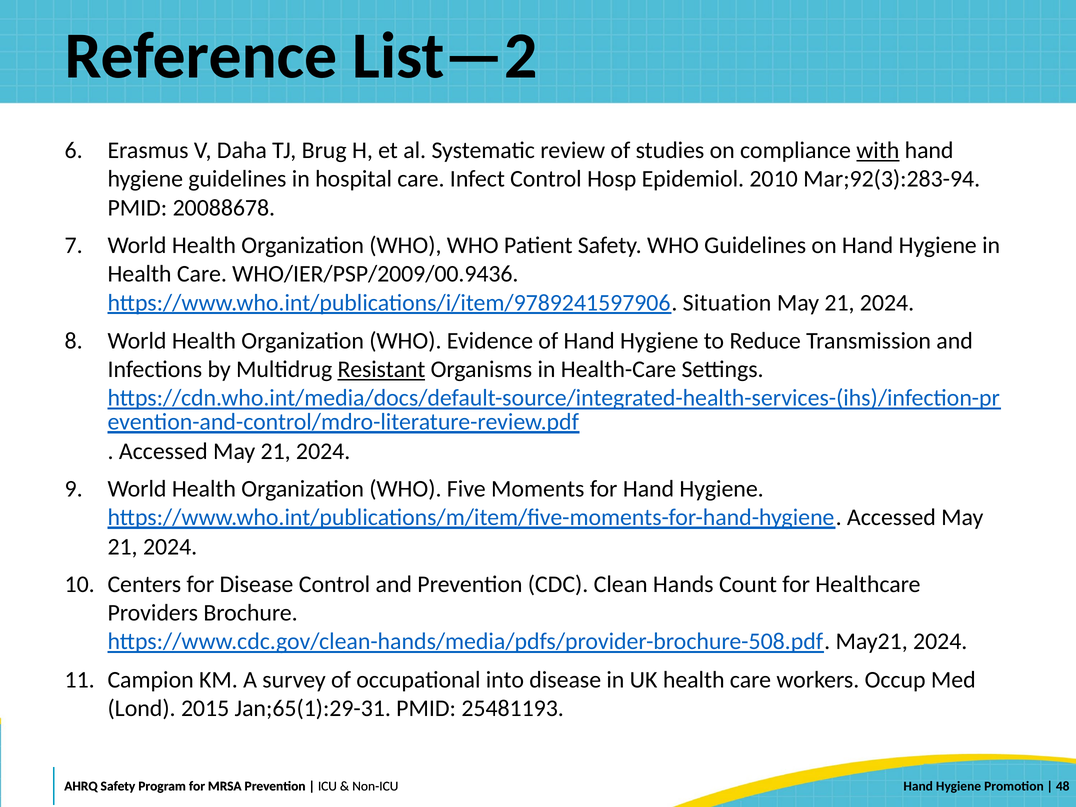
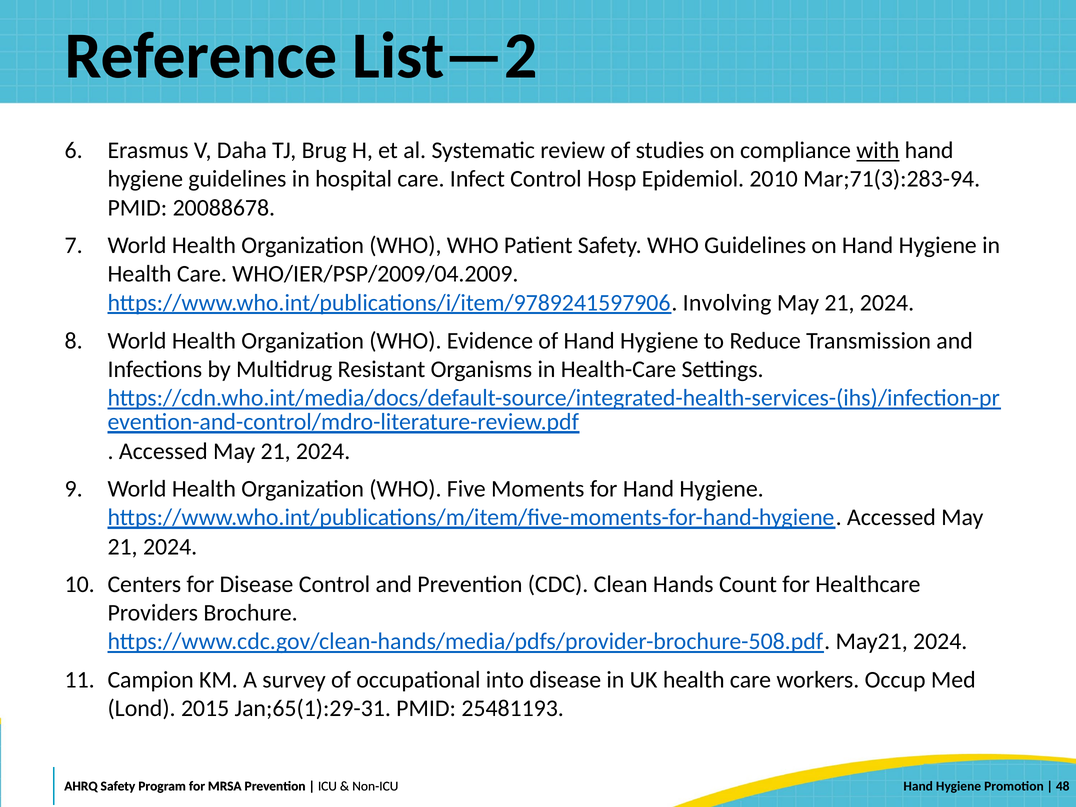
Mar;92(3):283-94: Mar;92(3):283-94 -> Mar;71(3):283-94
WHO/IER/PSP/2009/00.9436: WHO/IER/PSP/2009/00.9436 -> WHO/IER/PSP/2009/04.2009
Situation: Situation -> Involving
Resistant underline: present -> none
